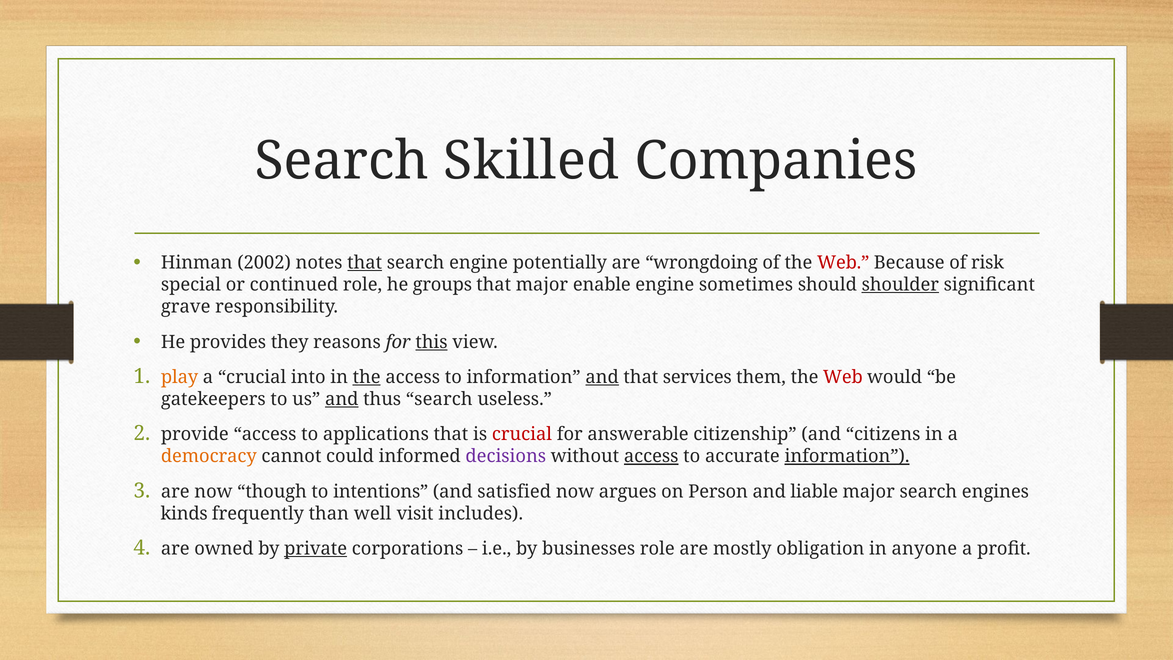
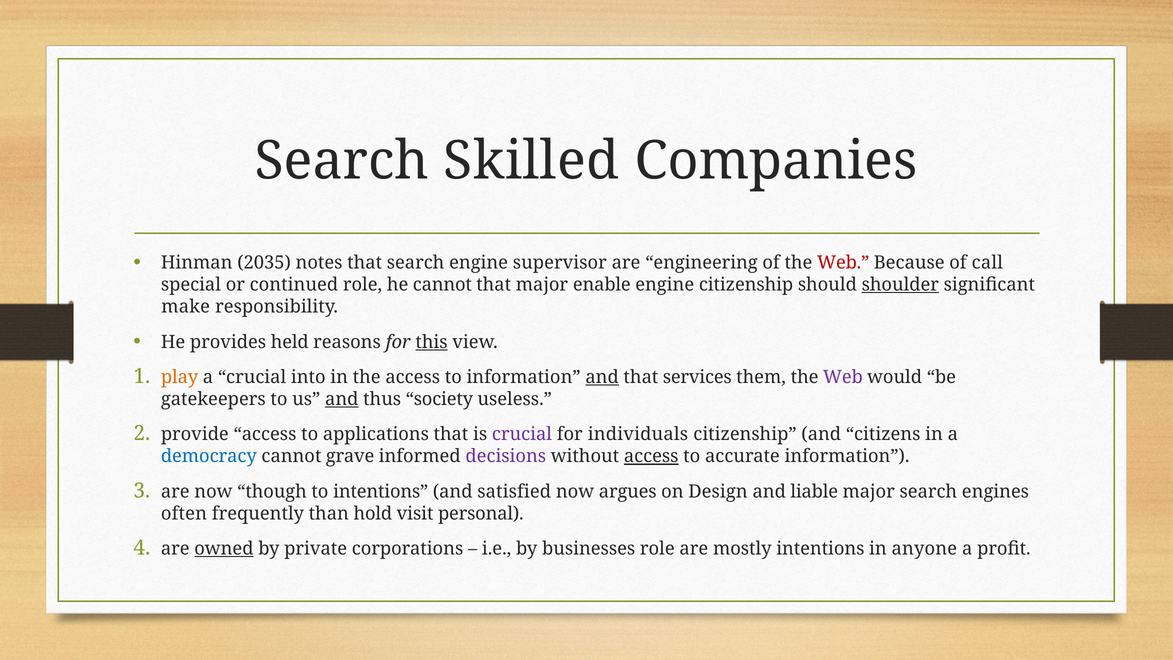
2002: 2002 -> 2035
that at (365, 263) underline: present -> none
potentially: potentially -> supervisor
wrongdoing: wrongdoing -> engineering
risk: risk -> call
he groups: groups -> cannot
engine sometimes: sometimes -> citizenship
grave: grave -> make
they: they -> held
the at (367, 377) underline: present -> none
Web at (843, 377) colour: red -> purple
thus search: search -> society
crucial at (522, 434) colour: red -> purple
answerable: answerable -> individuals
democracy colour: orange -> blue
could: could -> grave
information at (847, 456) underline: present -> none
Person: Person -> Design
kinds: kinds -> often
well: well -> hold
includes: includes -> personal
owned underline: none -> present
private underline: present -> none
mostly obligation: obligation -> intentions
